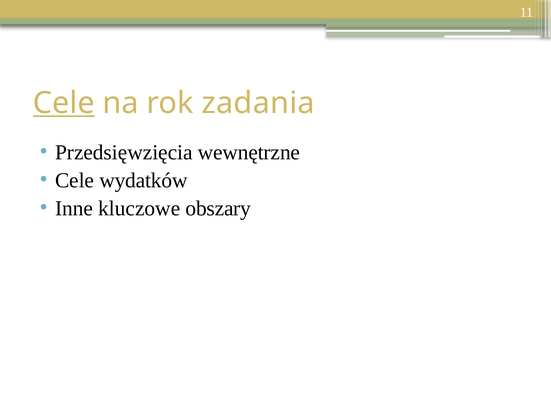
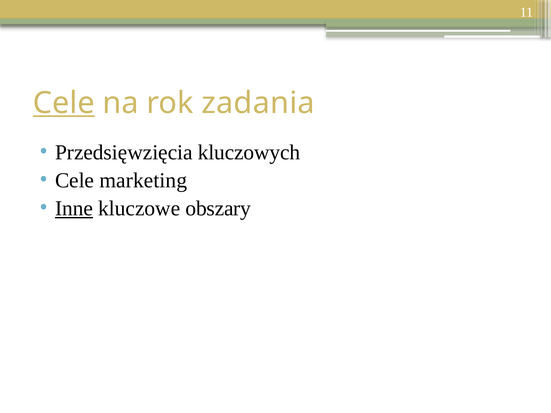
wewnętrzne: wewnętrzne -> kluczowych
wydatków: wydatków -> marketing
Inne underline: none -> present
